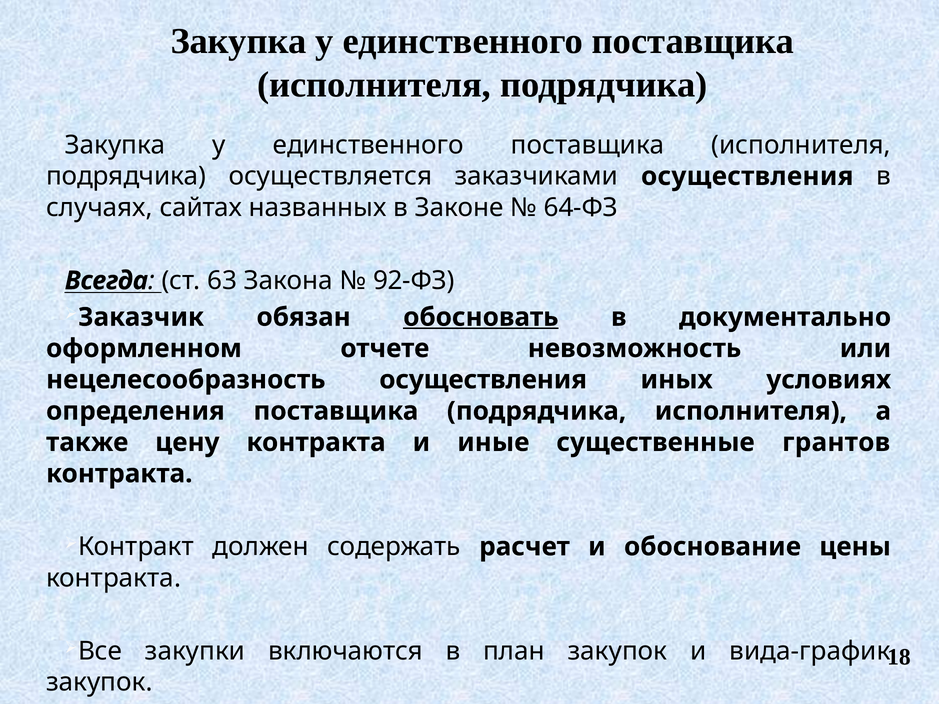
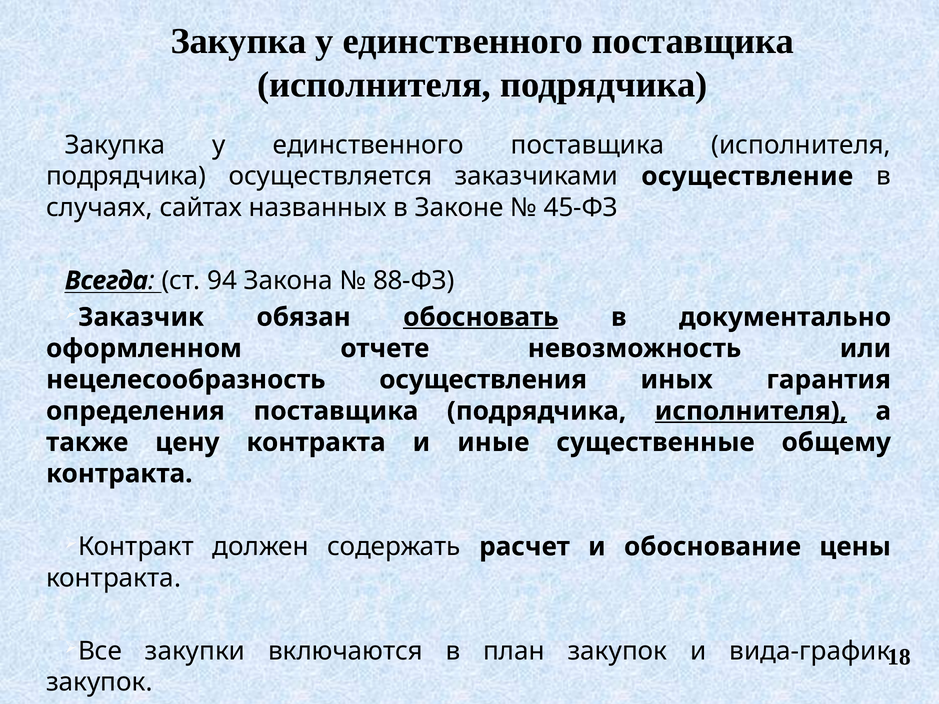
заказчиками осуществления: осуществления -> осуществление
64-ФЗ: 64-ФЗ -> 45-ФЗ
63: 63 -> 94
92-ФЗ: 92-ФЗ -> 88-ФЗ
условиях: условиях -> гарантия
исполнителя at (751, 411) underline: none -> present
грантов: грантов -> общему
